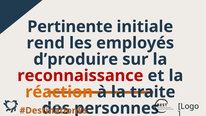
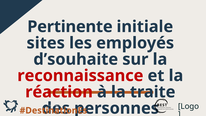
rend: rend -> sites
d’produire: d’produire -> d’souhaite
réaction colour: orange -> red
